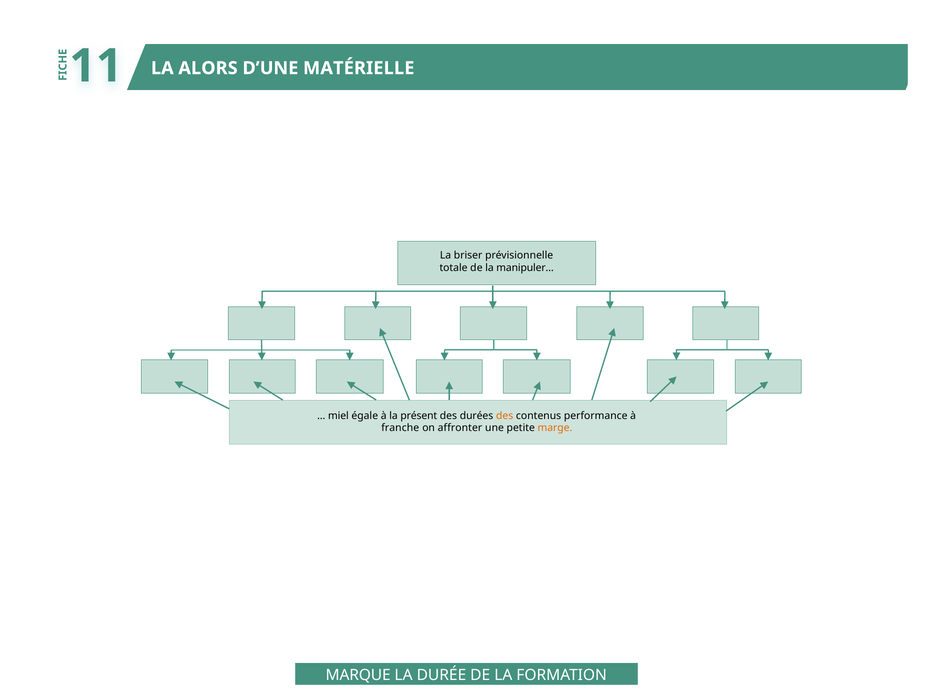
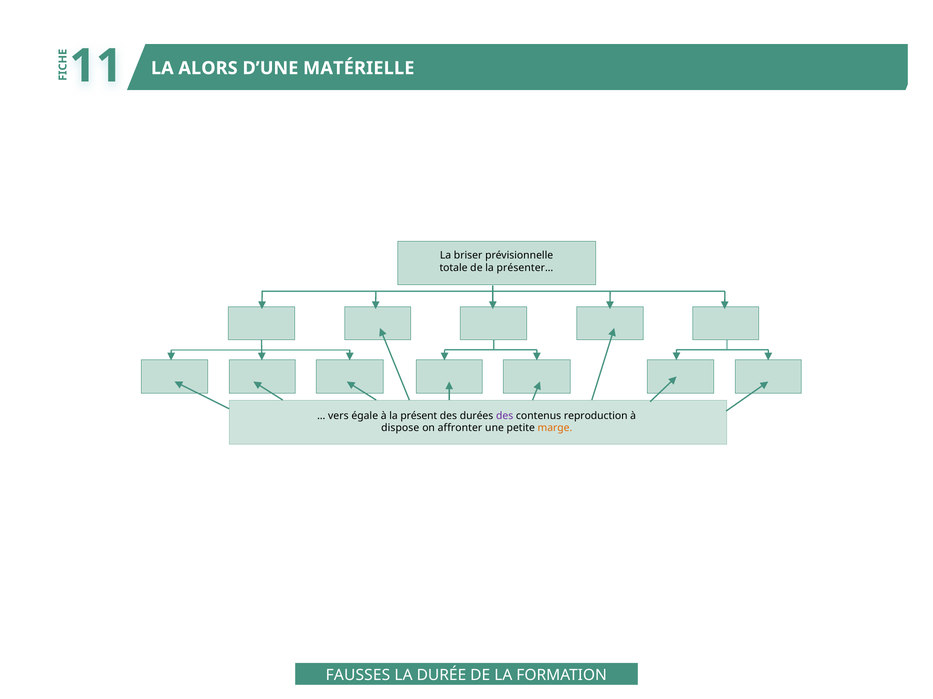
manipuler…: manipuler… -> présenter…
miel: miel -> vers
des at (505, 416) colour: orange -> purple
performance: performance -> reproduction
franche: franche -> dispose
MARQUE: MARQUE -> FAUSSES
